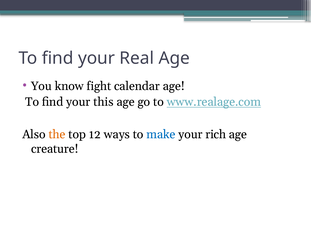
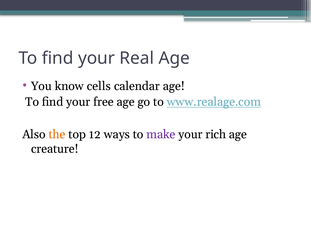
fight: fight -> cells
this: this -> free
make colour: blue -> purple
